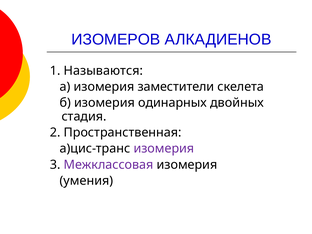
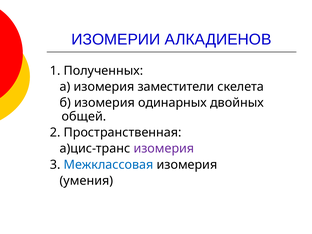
ИЗОМЕРОВ: ИЗОМЕРОВ -> ИЗОМЕРИИ
Называются: Называются -> Полученных
стадия: стадия -> общей
Межклассовая colour: purple -> blue
